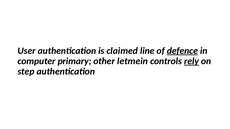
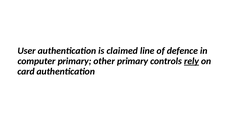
defence underline: present -> none
other letmein: letmein -> primary
step: step -> card
